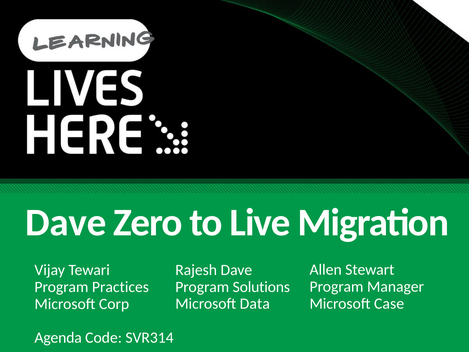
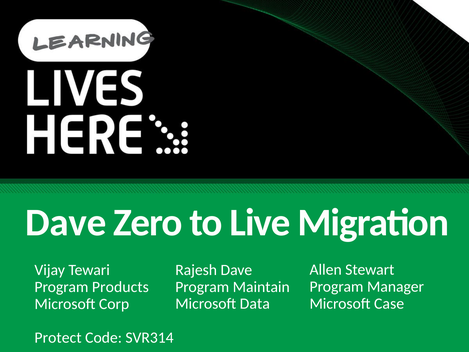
Solutions: Solutions -> Maintain
Practices: Practices -> Products
Agenda: Agenda -> Protect
